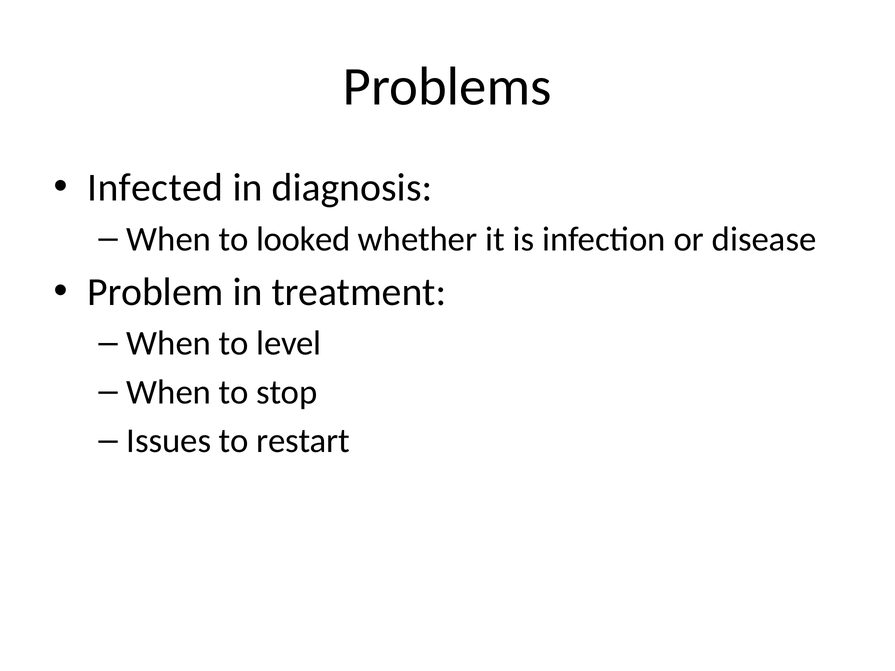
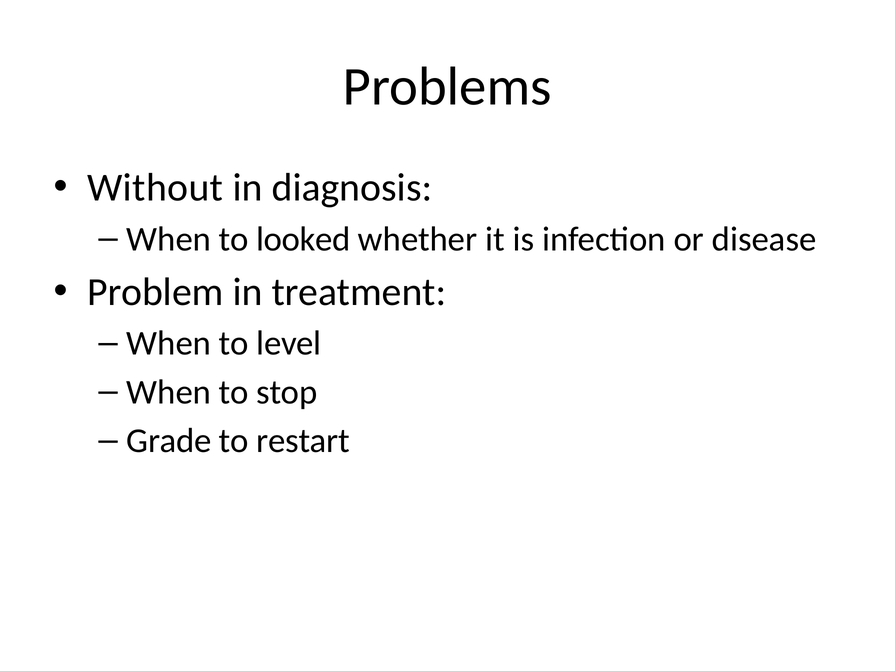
Infected: Infected -> Without
Issues: Issues -> Grade
